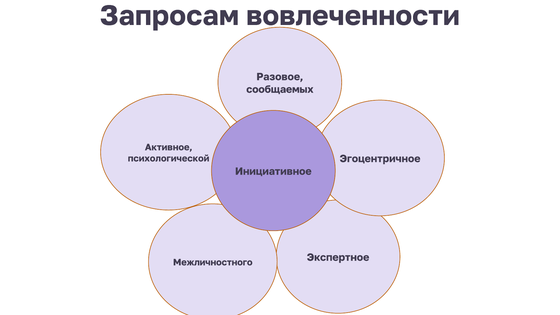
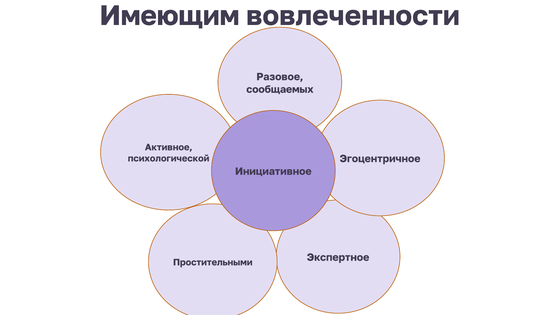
Запросам: Запросам -> Имеющим
Межличностного: Межличностного -> Простительными
